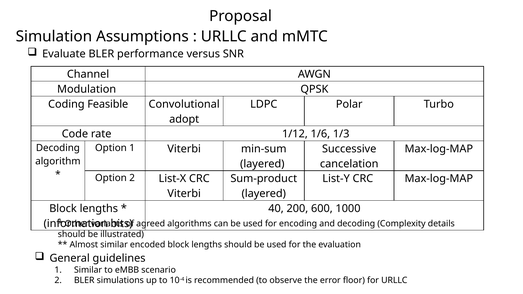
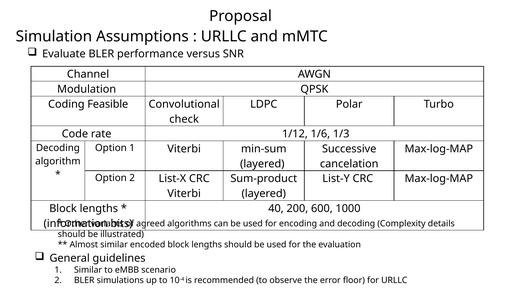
adopt: adopt -> check
